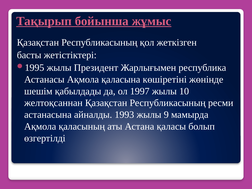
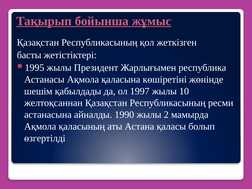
1993: 1993 -> 1990
9: 9 -> 2
